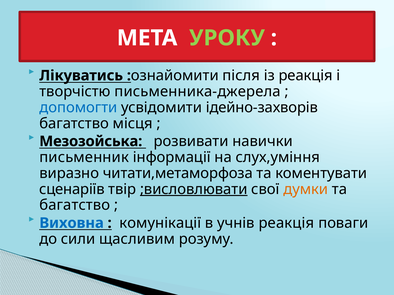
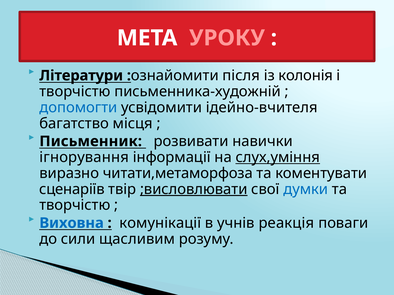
УРОКУ colour: light green -> pink
Лікуватись: Лікуватись -> Літератури
із реакція: реакція -> колонія
письменника-джерела: письменника-джерела -> письменника-художній
ідейно-захворів: ідейно-захворів -> ідейно-вчителя
Мезозойська: Мезозойська -> Письменник
письменник: письменник -> ігнорування
слух,уміння underline: none -> present
думки colour: orange -> blue
багатство at (75, 205): багатство -> творчістю
